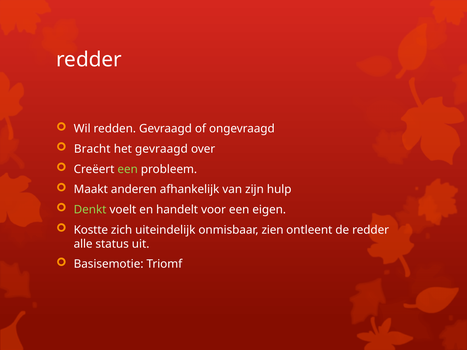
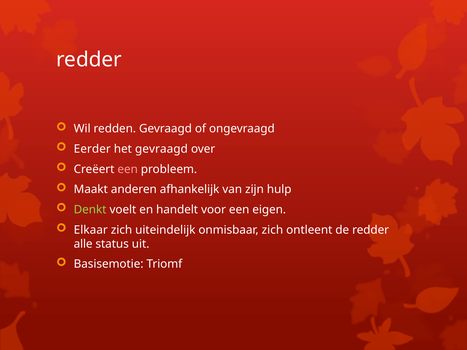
Bracht: Bracht -> Eerder
een at (128, 169) colour: light green -> pink
Kostte: Kostte -> Elkaar
onmisbaar zien: zien -> zich
